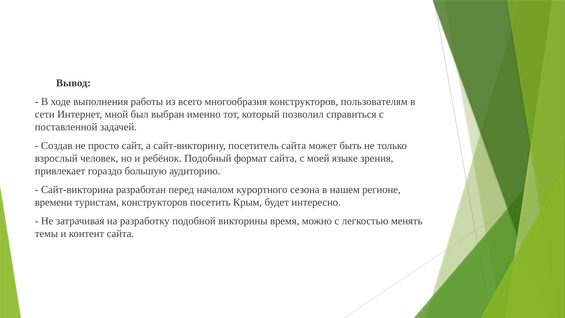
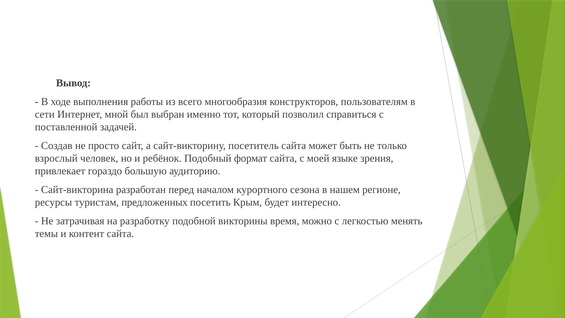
времени: времени -> ресурсы
туристам конструкторов: конструкторов -> предложенных
